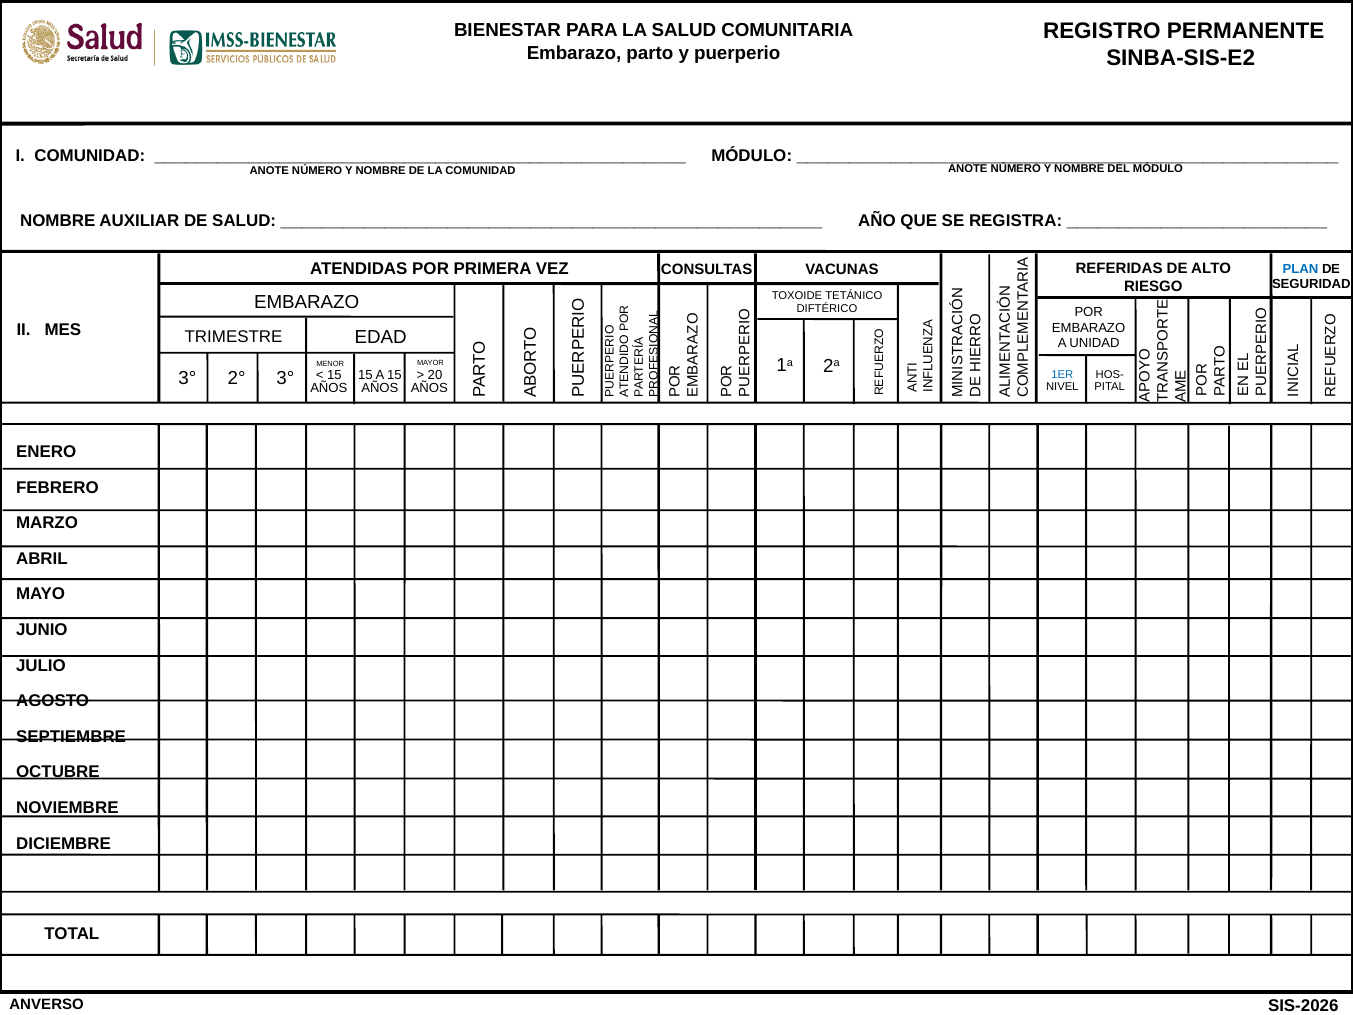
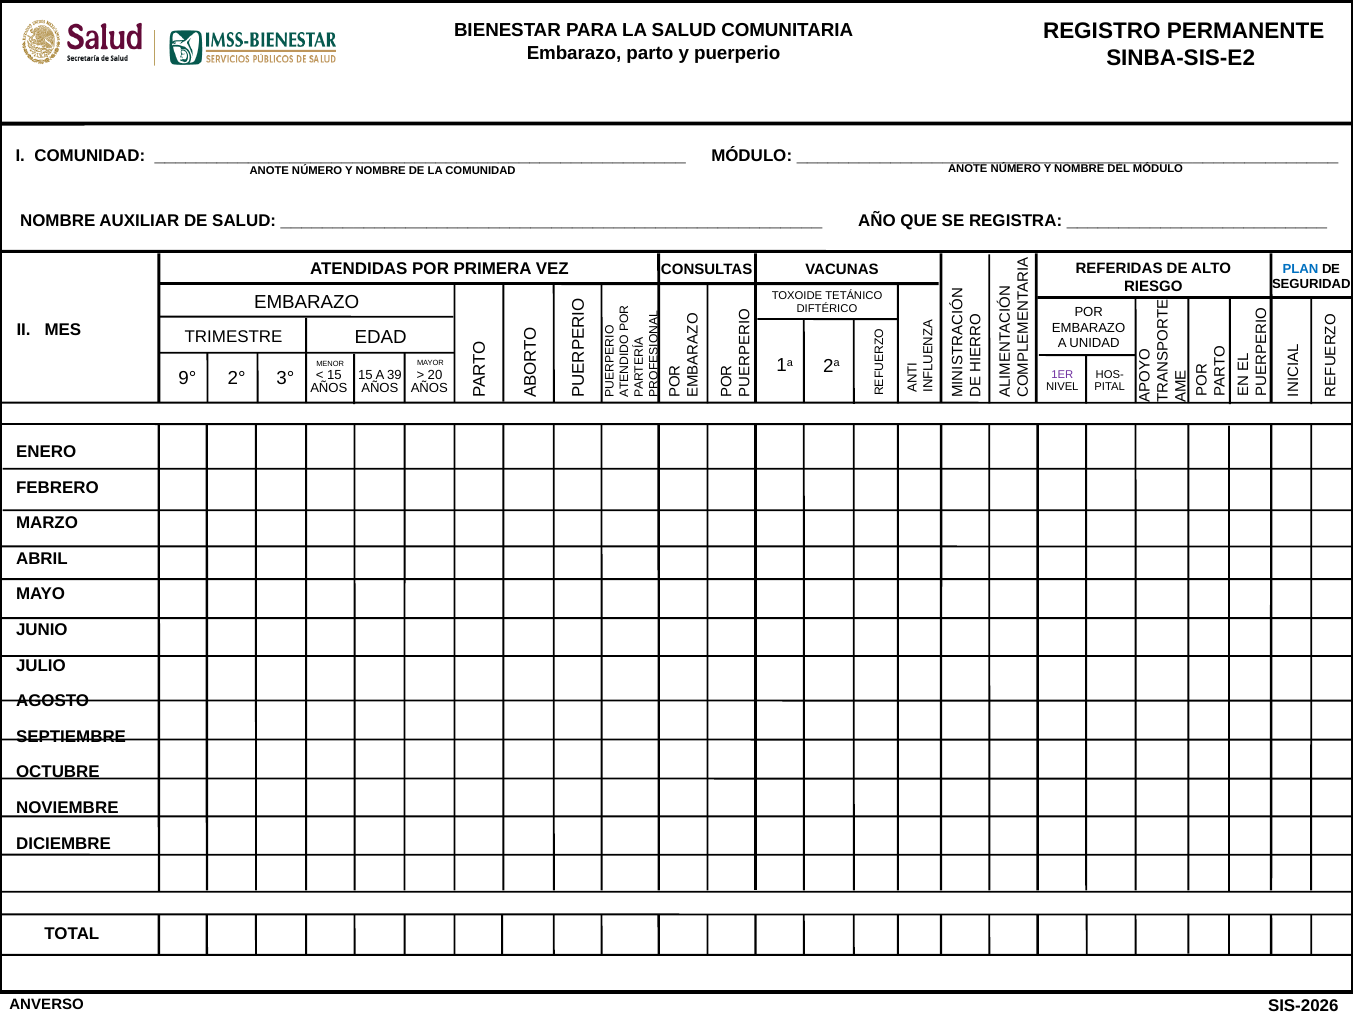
3° at (187, 378): 3° -> 9°
A 15: 15 -> 39
1ER colour: blue -> purple
